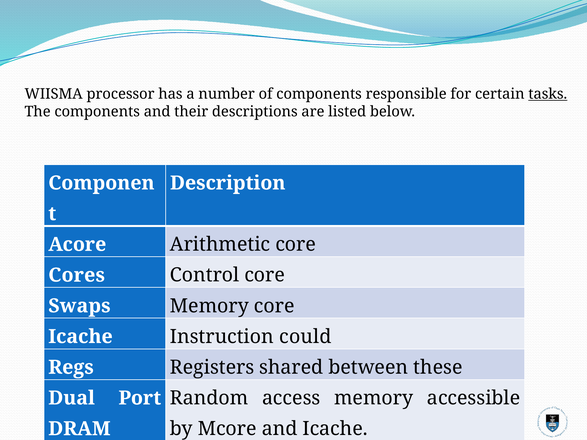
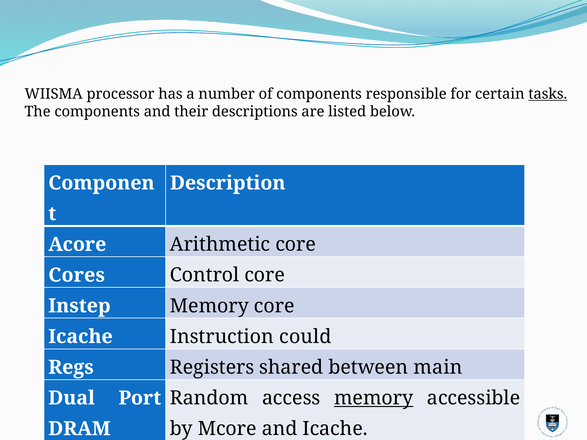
Swaps: Swaps -> Instep
these: these -> main
memory at (374, 398) underline: none -> present
